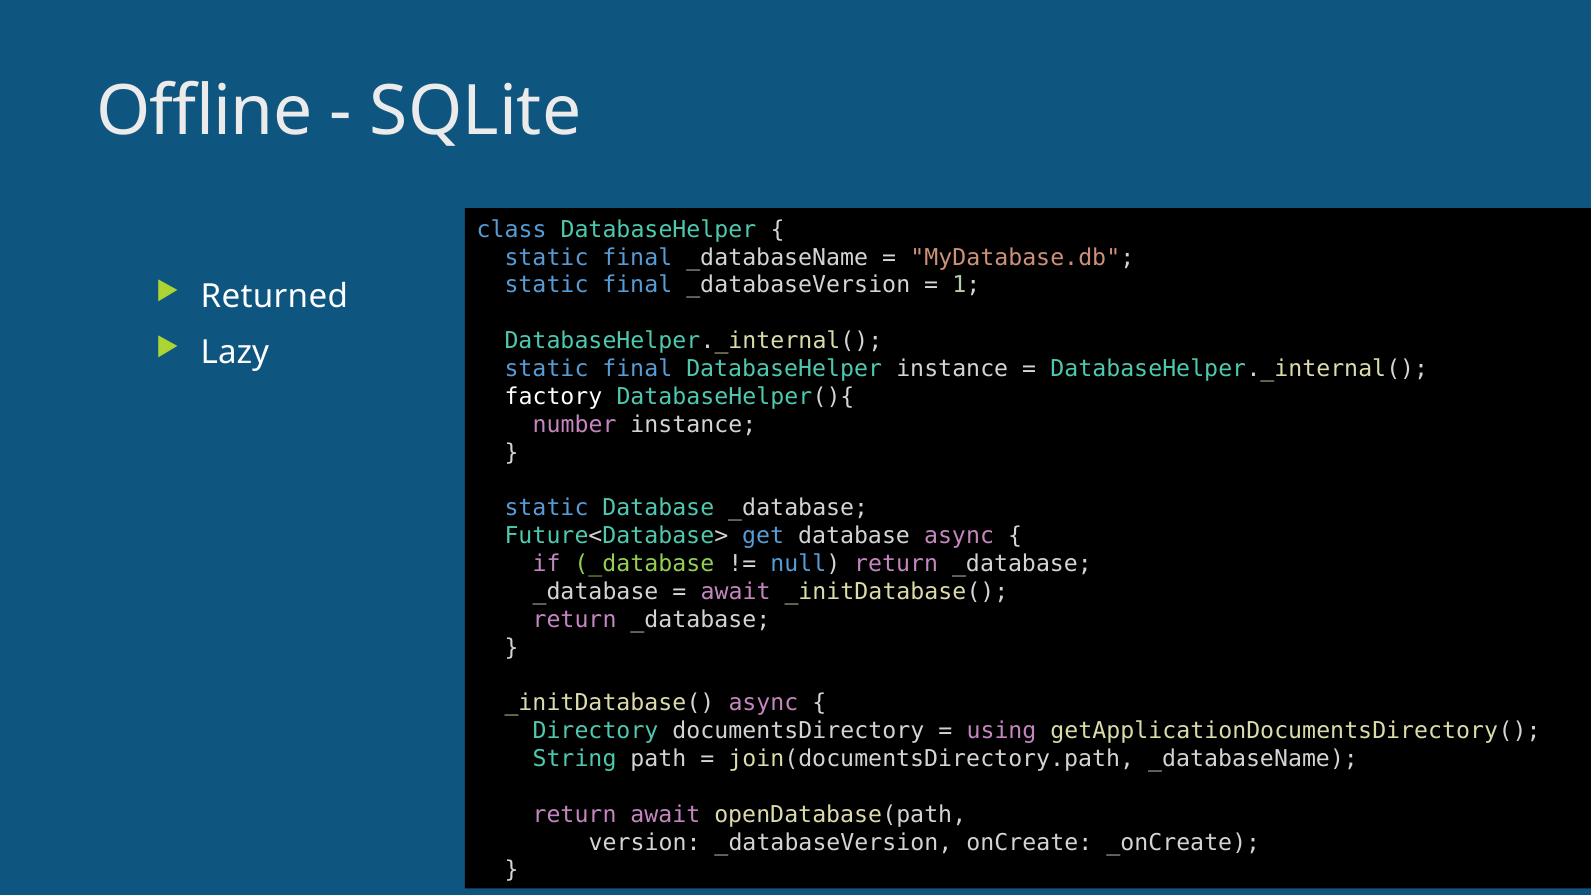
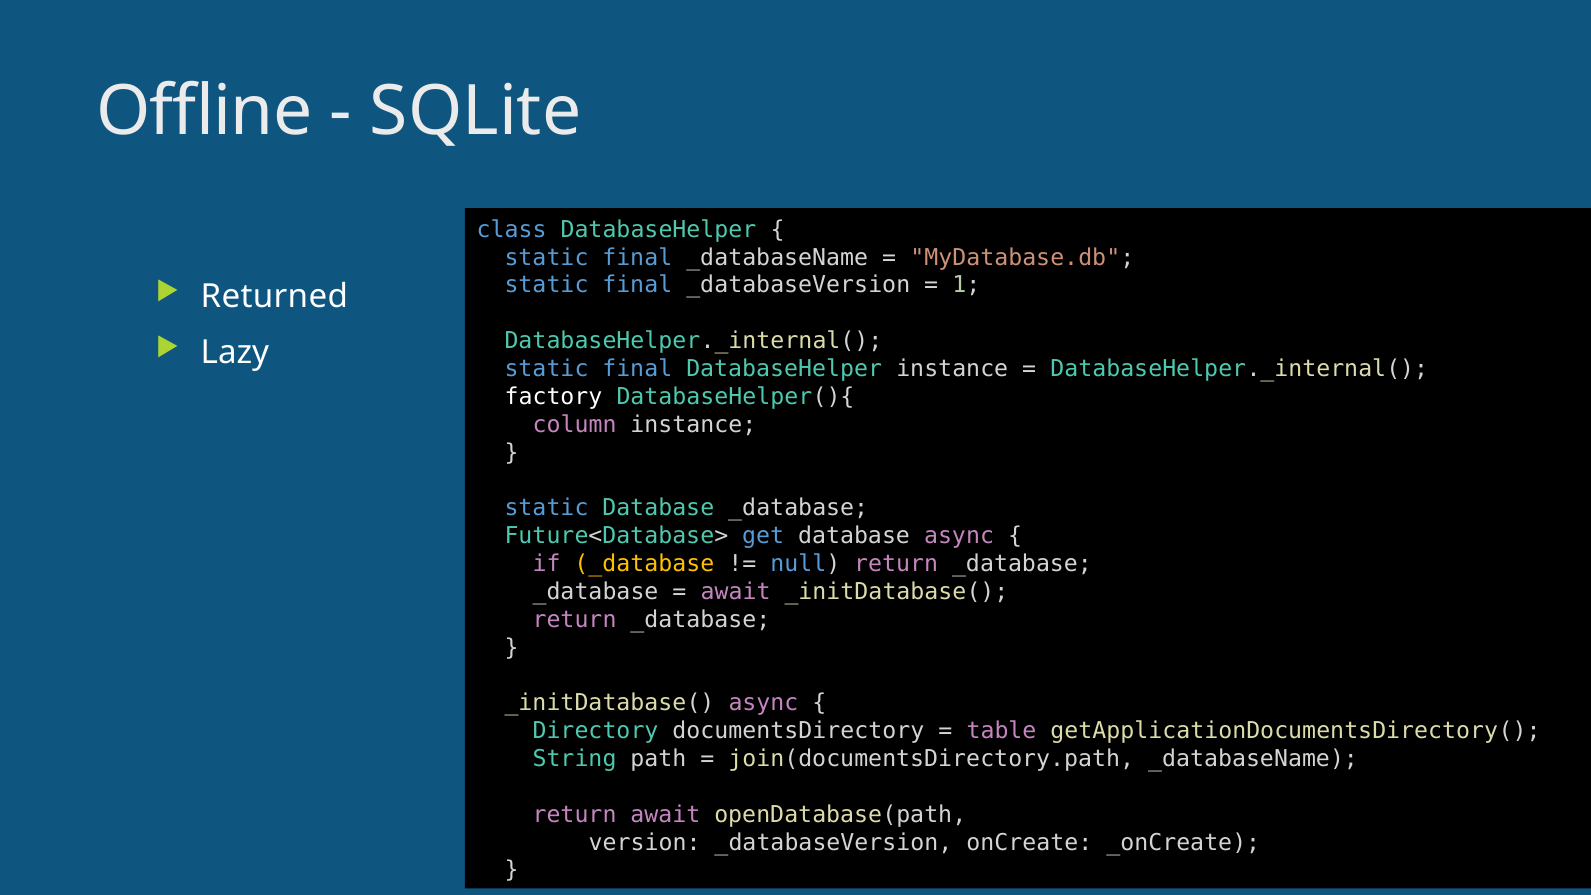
number: number -> column
_database at (644, 564) colour: light green -> yellow
using: using -> table
